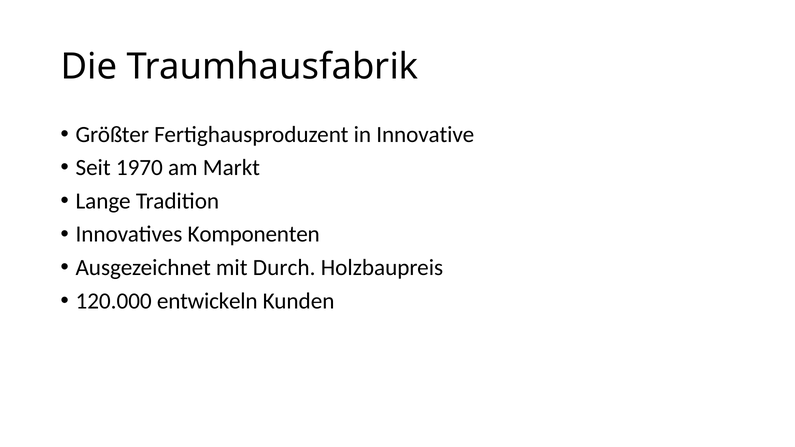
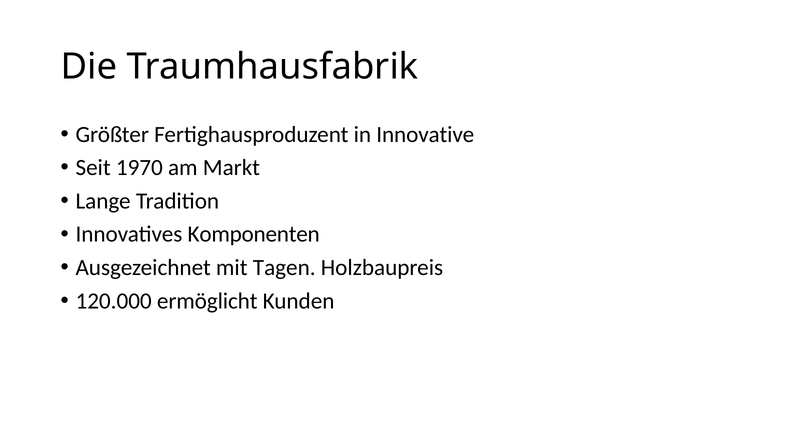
Durch: Durch -> Tagen
entwickeln: entwickeln -> ermöglicht
